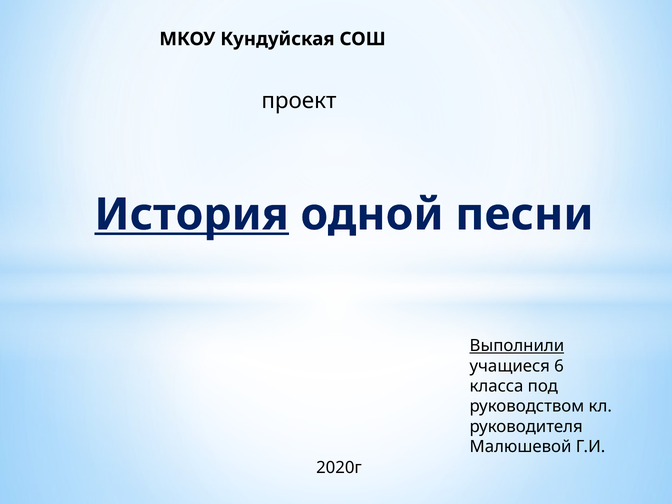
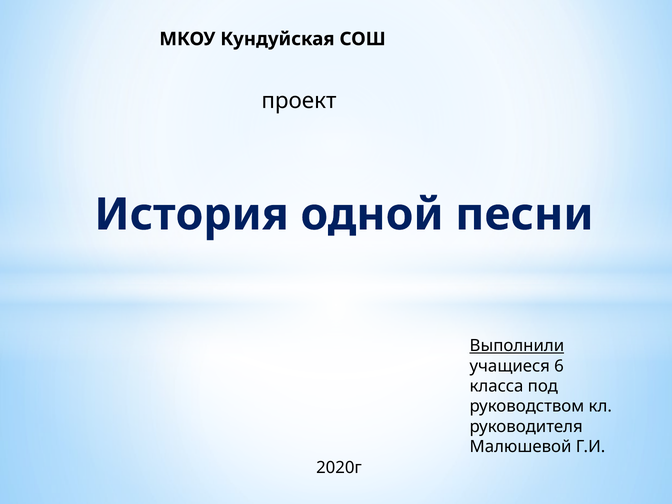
История underline: present -> none
